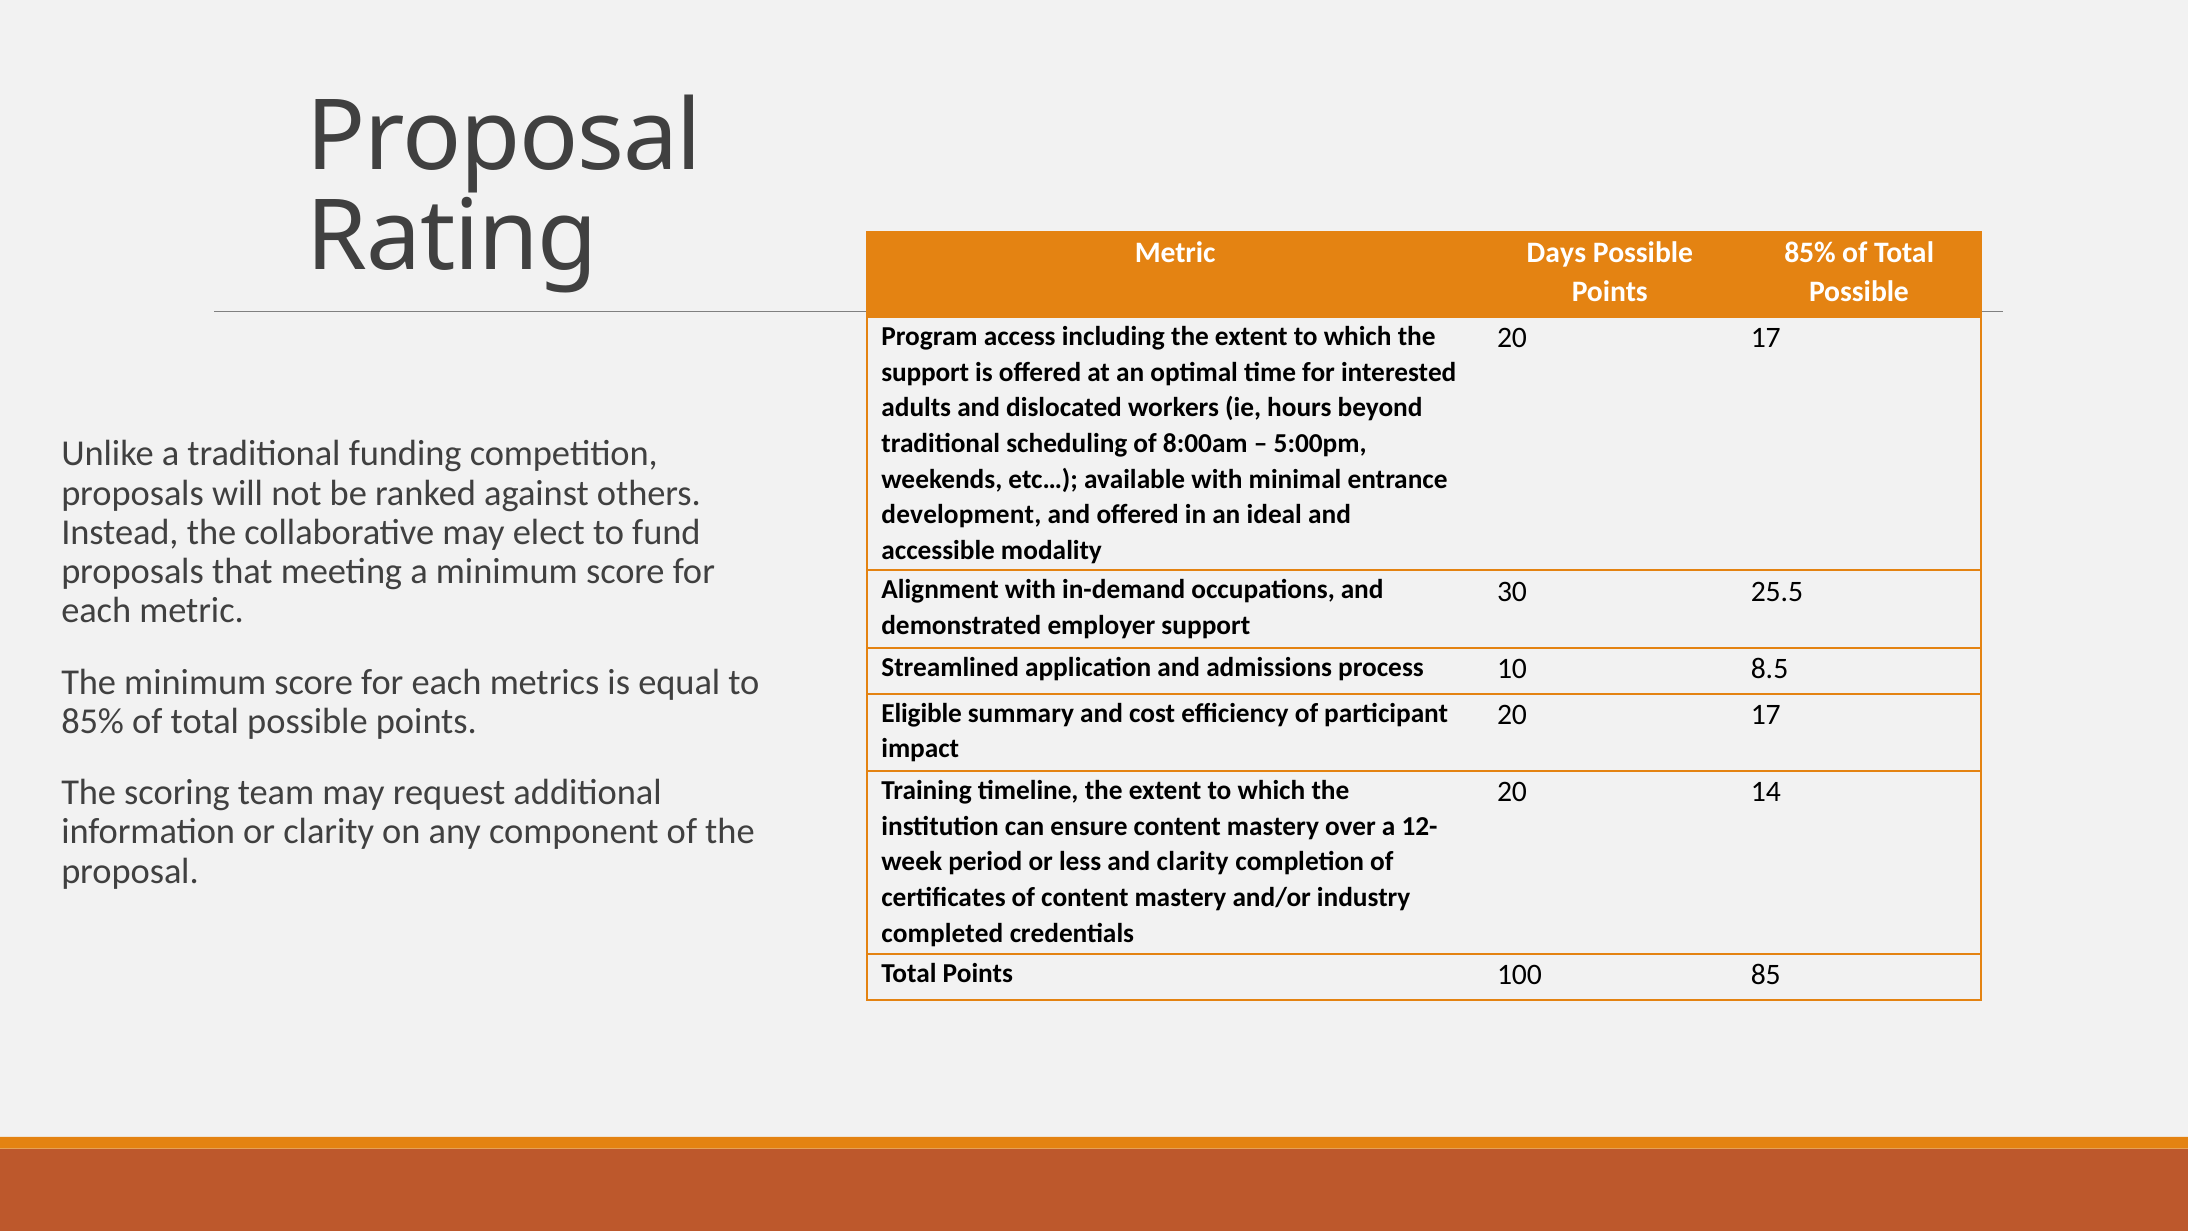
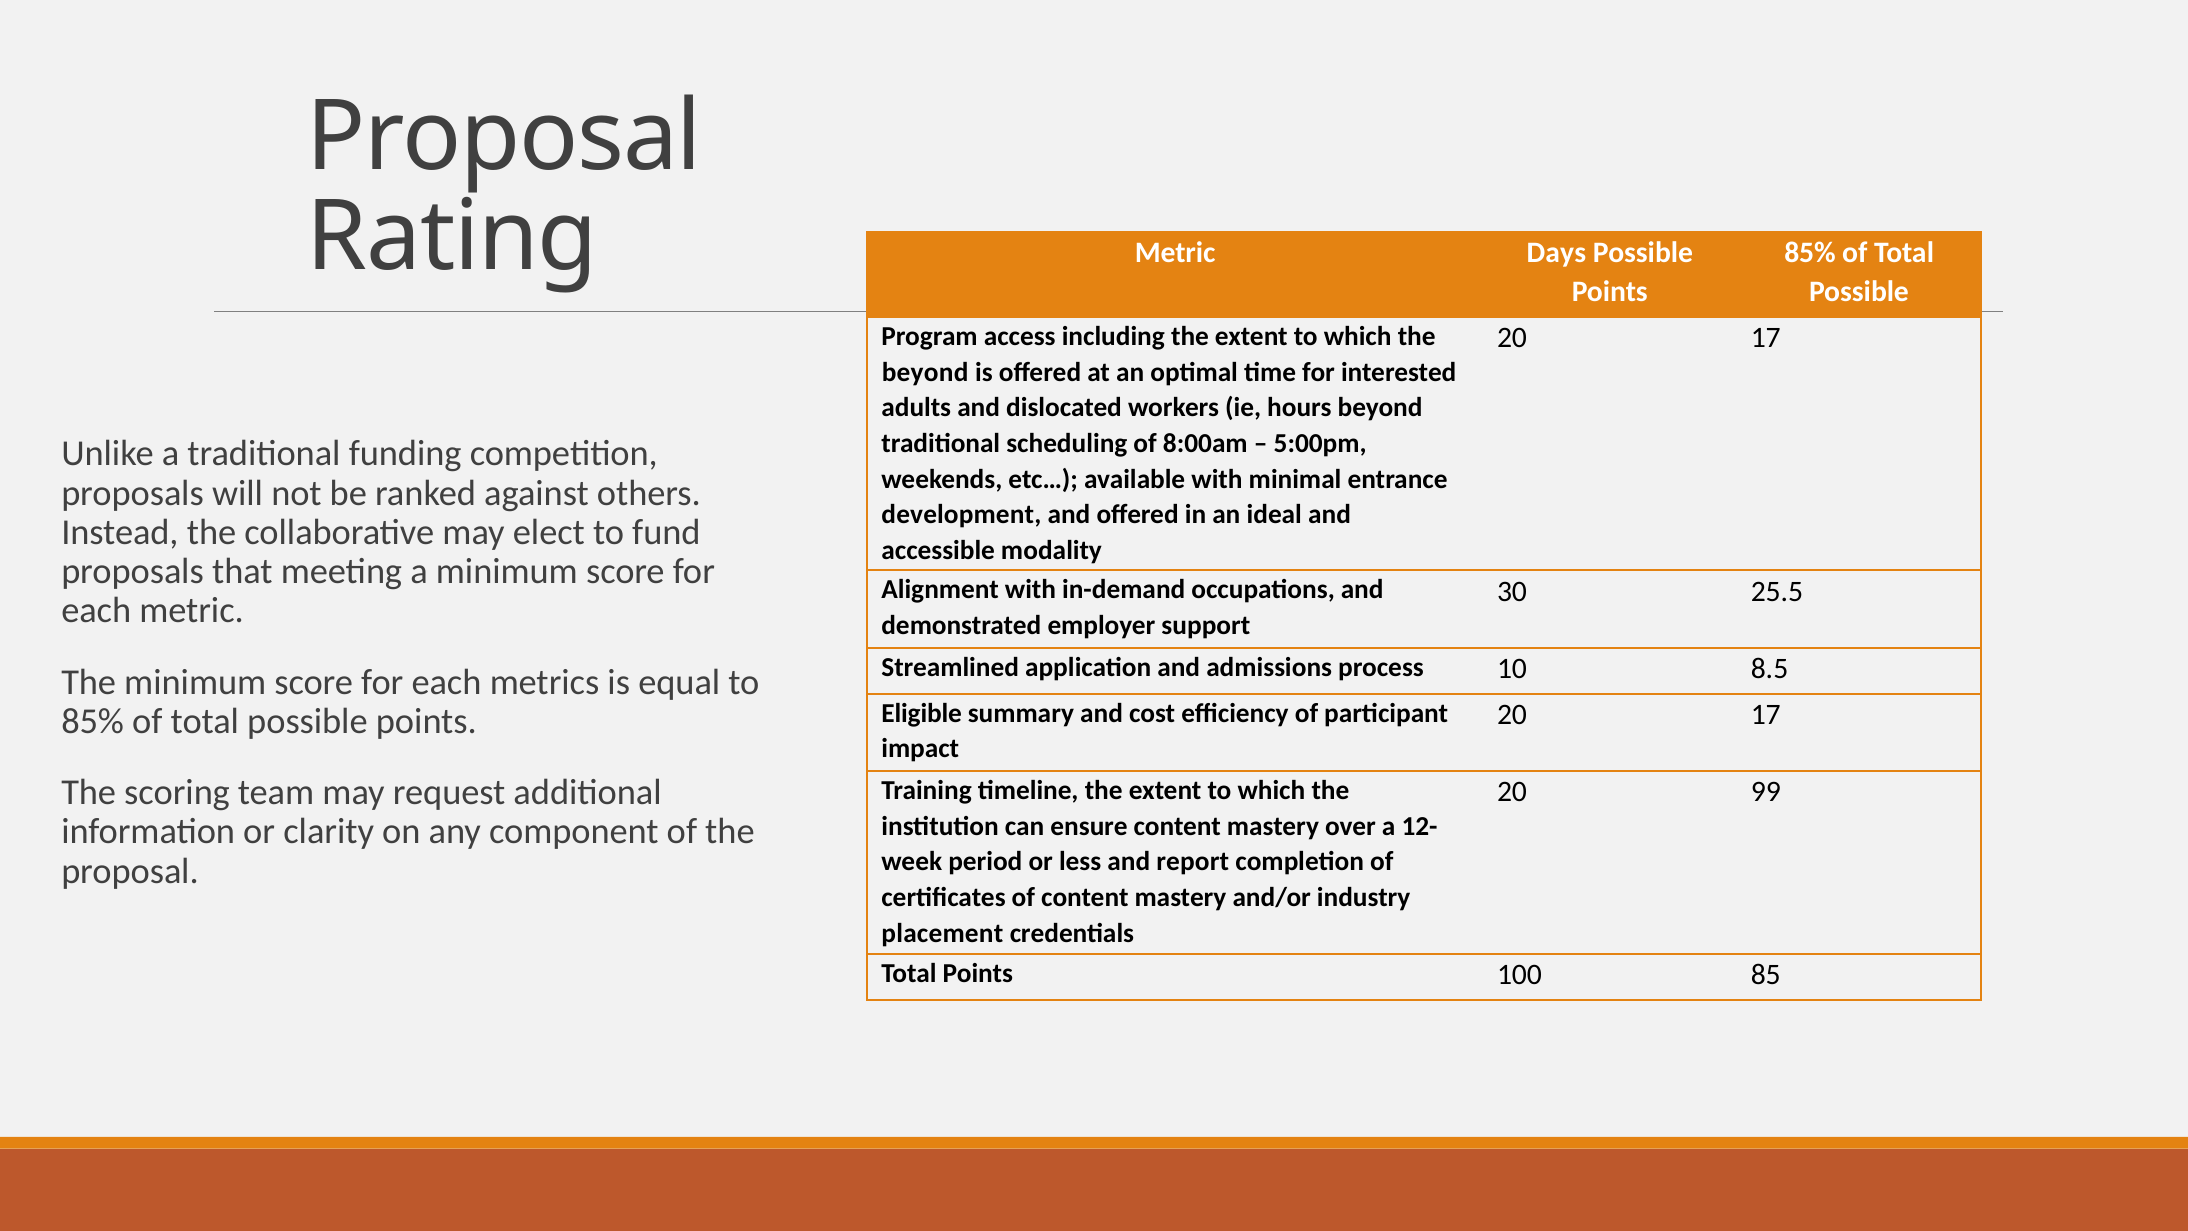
support at (925, 372): support -> beyond
14: 14 -> 99
and clarity: clarity -> report
completed: completed -> placement
